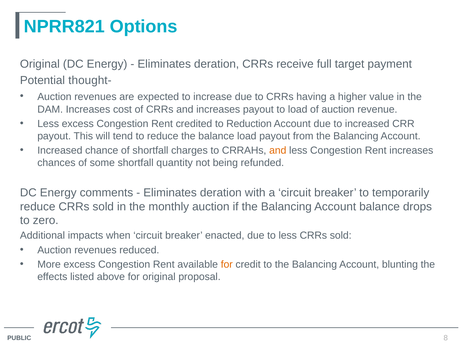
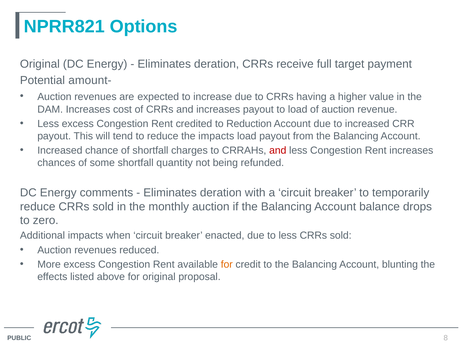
thought-: thought- -> amount-
the balance: balance -> impacts
and at (278, 151) colour: orange -> red
